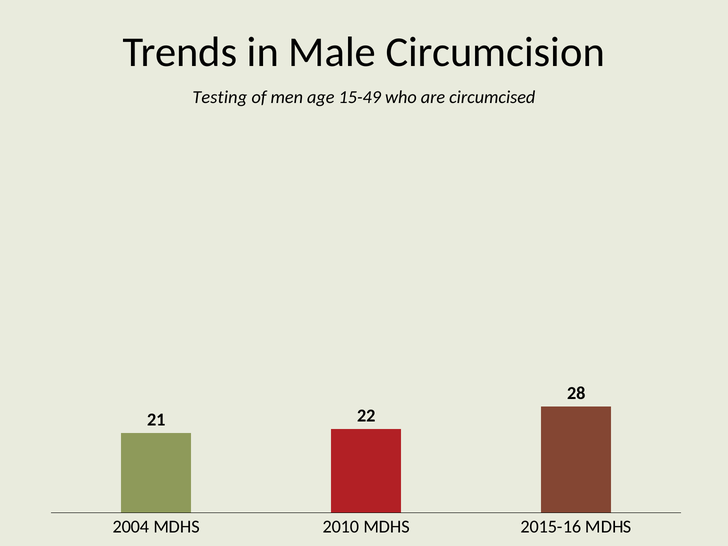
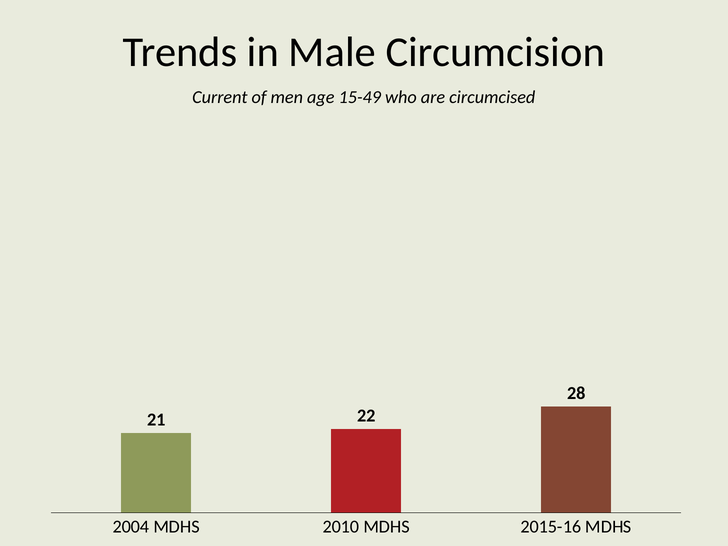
Testing: Testing -> Current
